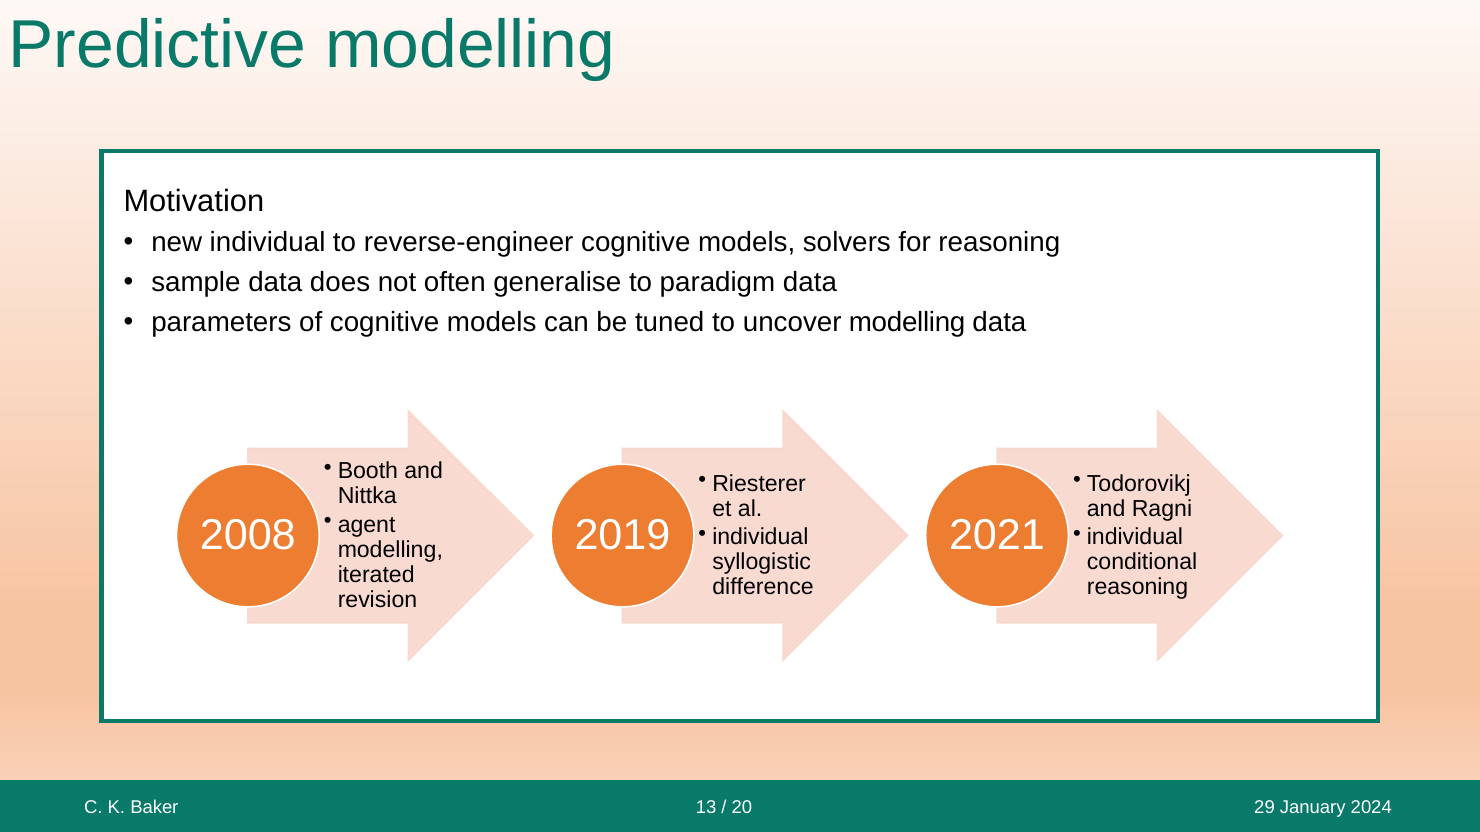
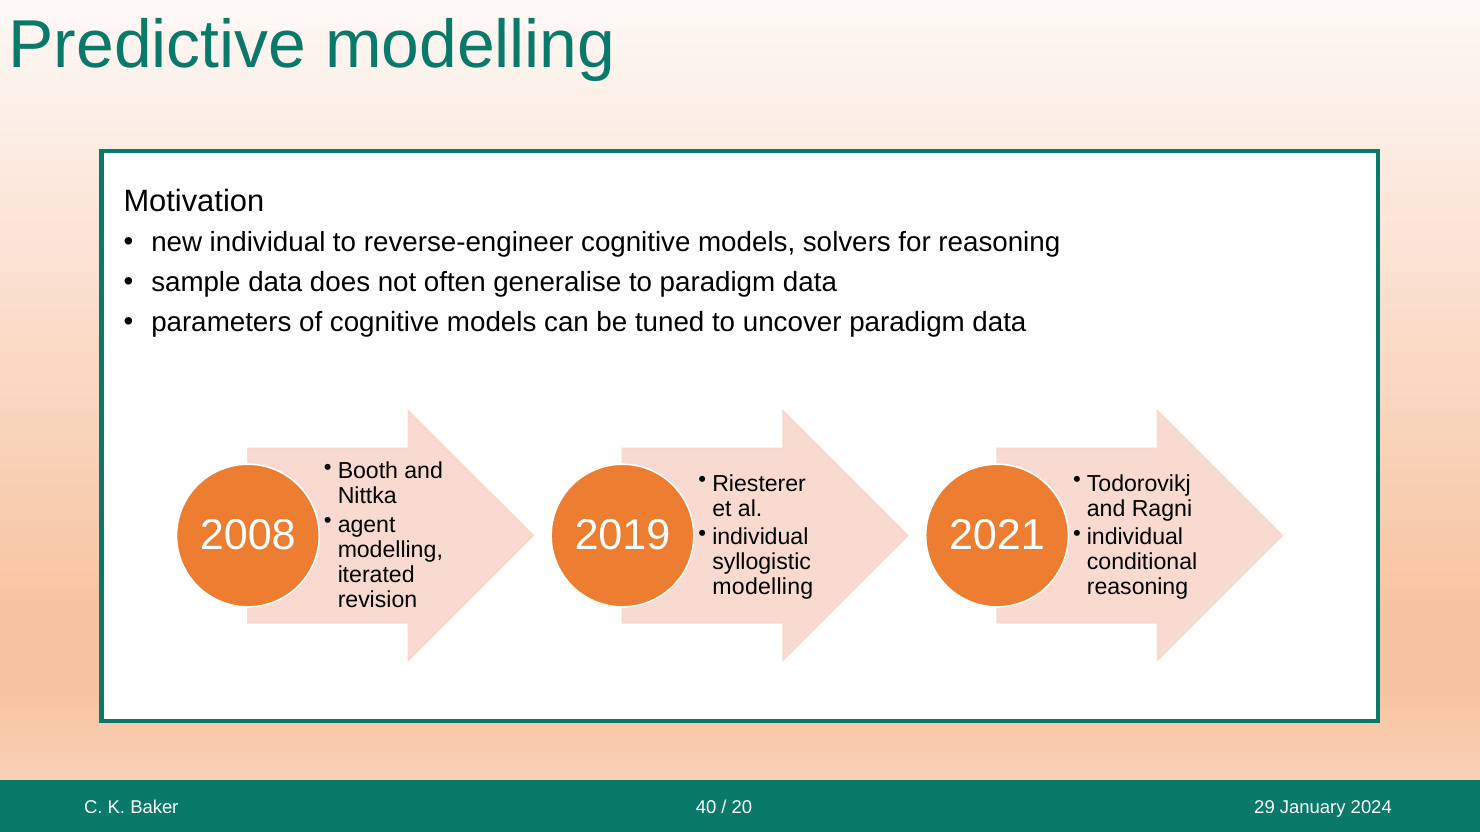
uncover modelling: modelling -> paradigm
difference at (763, 587): difference -> modelling
13: 13 -> 40
